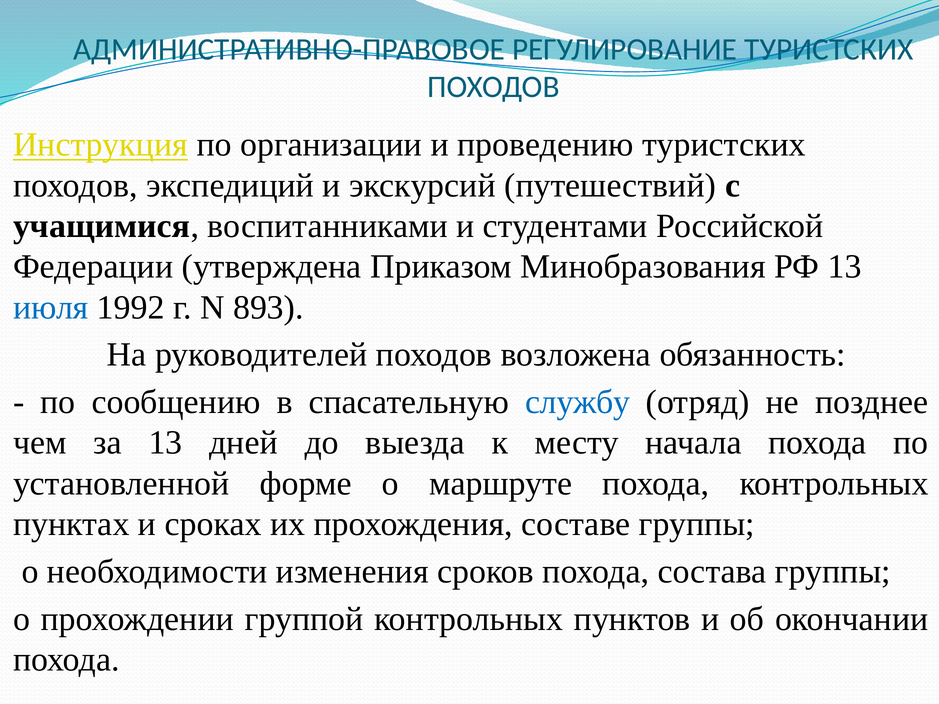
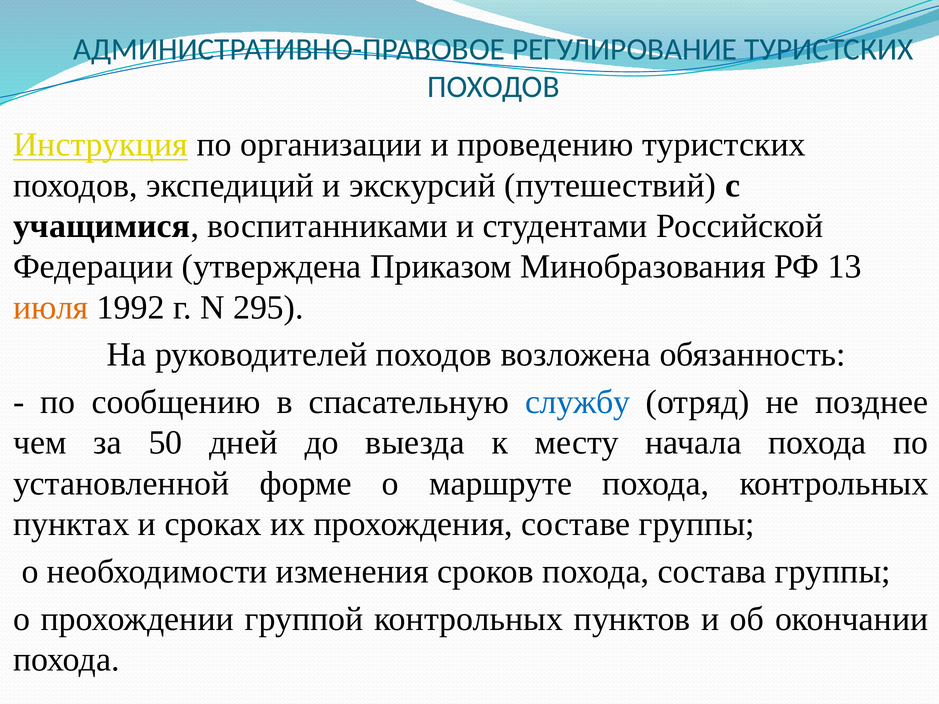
июля colour: blue -> orange
893: 893 -> 295
за 13: 13 -> 50
